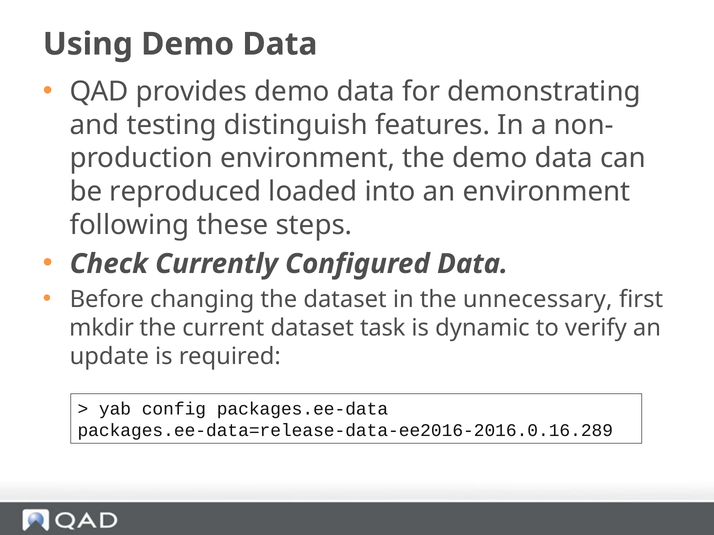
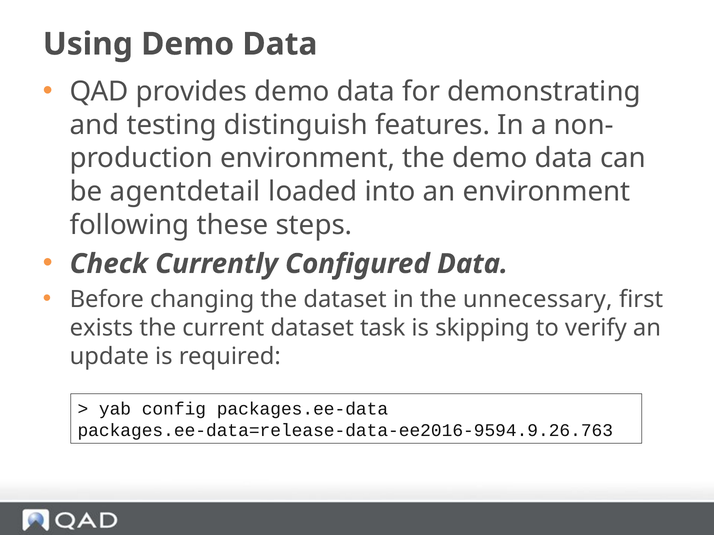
reproduced: reproduced -> agentdetail
mkdir: mkdir -> exists
dynamic: dynamic -> skipping
packages.ee-data=release-data-ee2016-2016.0.16.289: packages.ee-data=release-data-ee2016-2016.0.16.289 -> packages.ee-data=release-data-ee2016-9594.9.26.763
